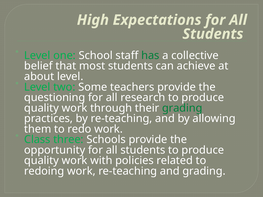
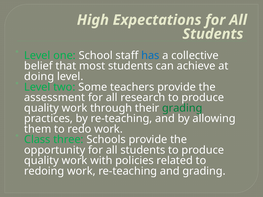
has colour: green -> blue
about: about -> doing
questioning: questioning -> assessment
